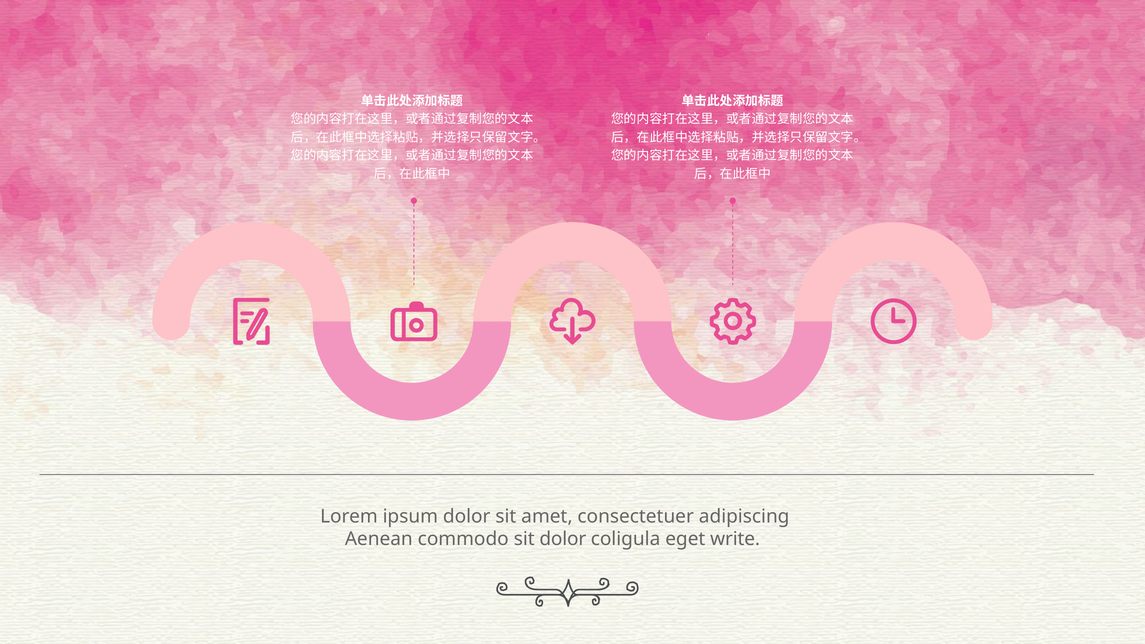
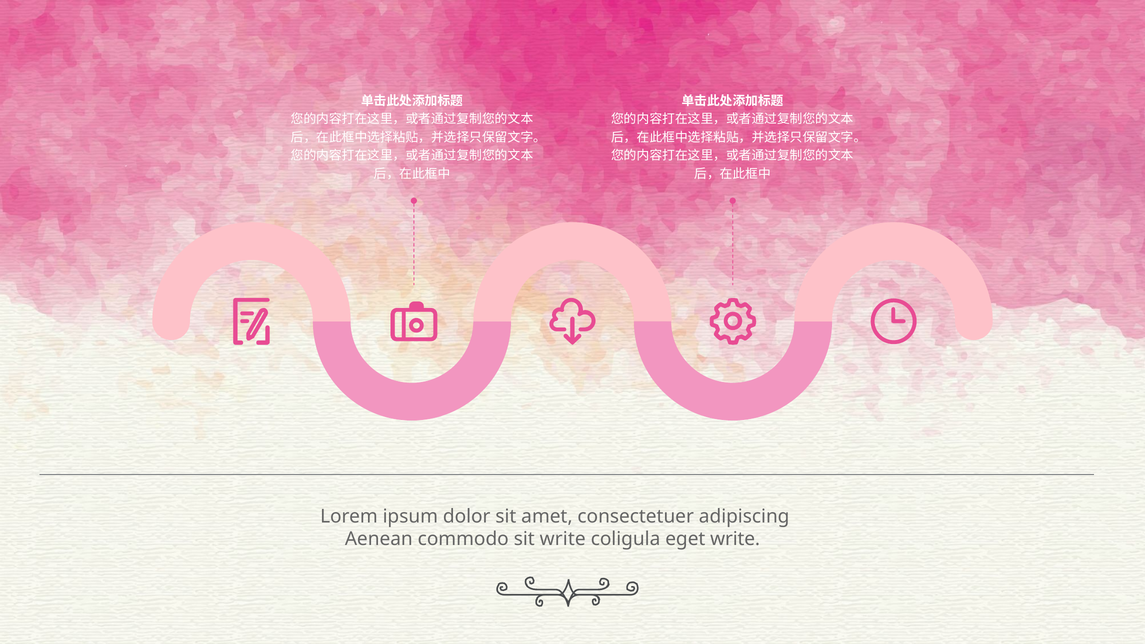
sit dolor: dolor -> write
